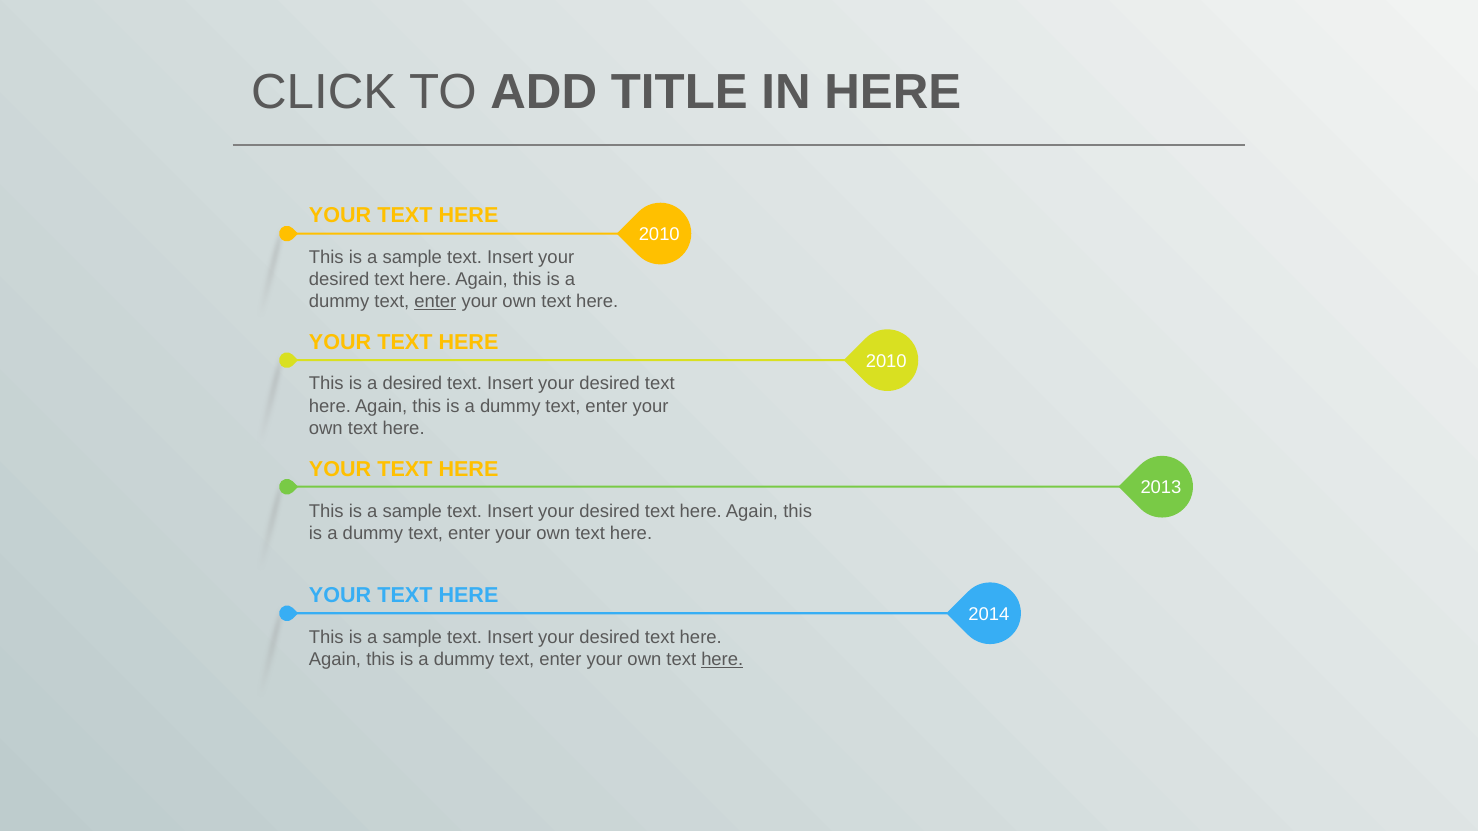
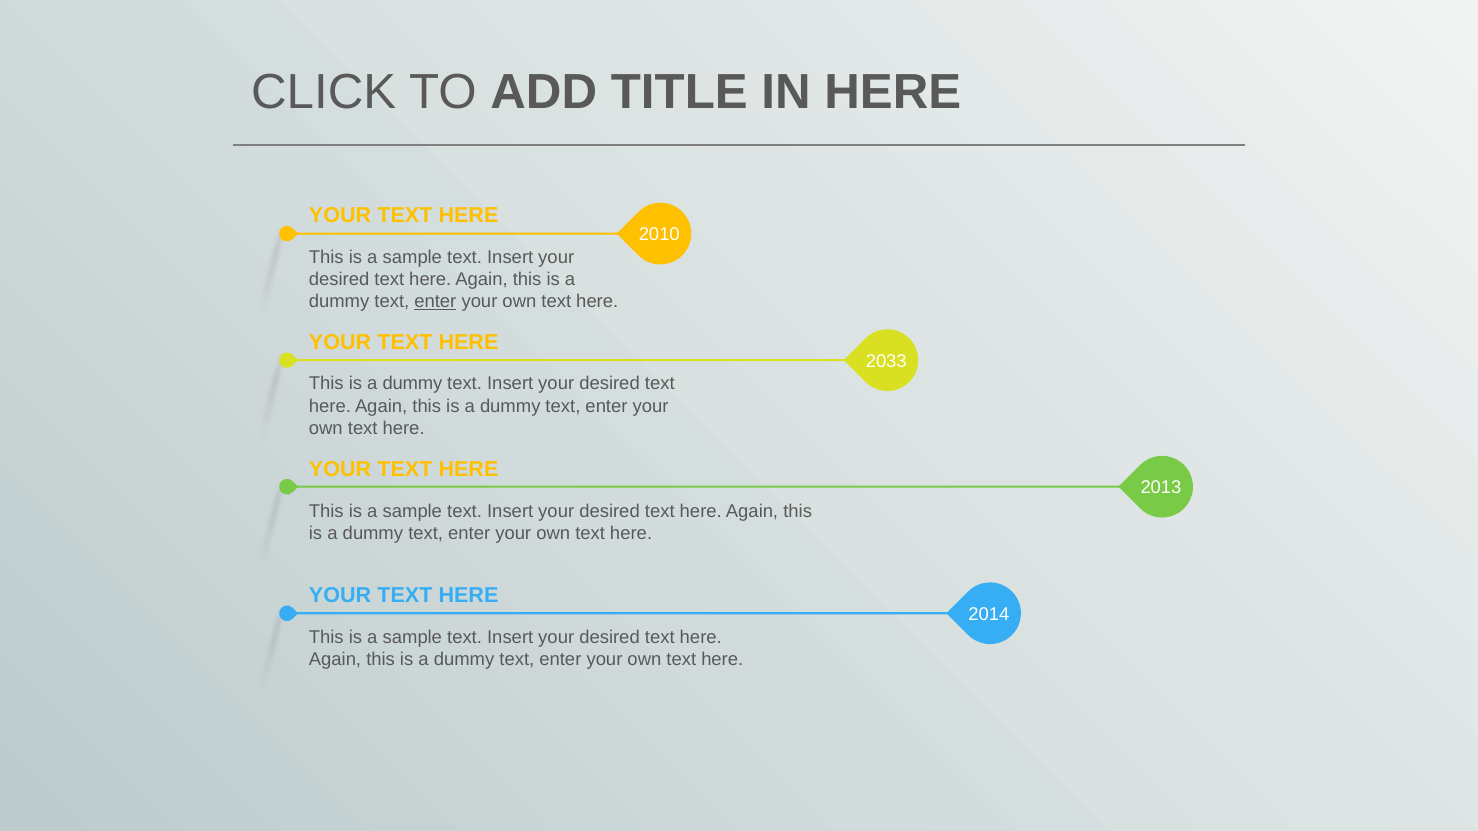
2010 at (886, 361): 2010 -> 2033
desired at (412, 384): desired -> dummy
here at (722, 660) underline: present -> none
